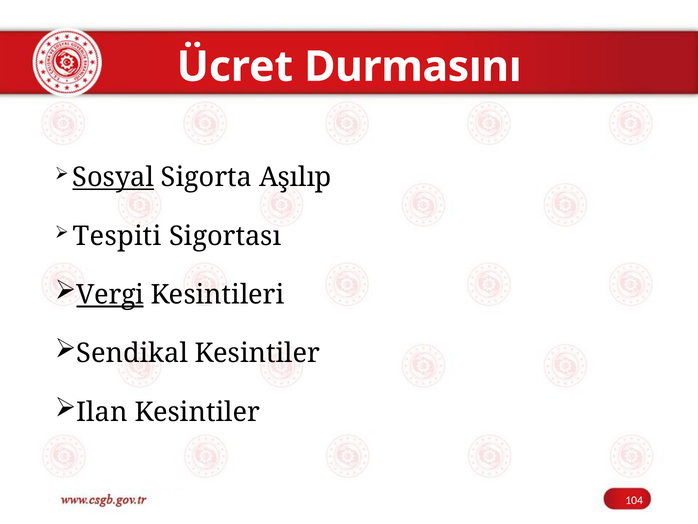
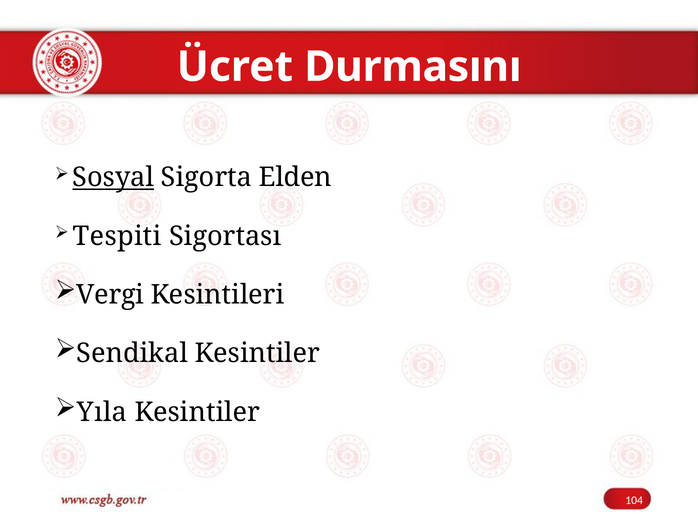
Aşılıp: Aşılıp -> Elden
Vergi underline: present -> none
Ilan: Ilan -> Yıla
